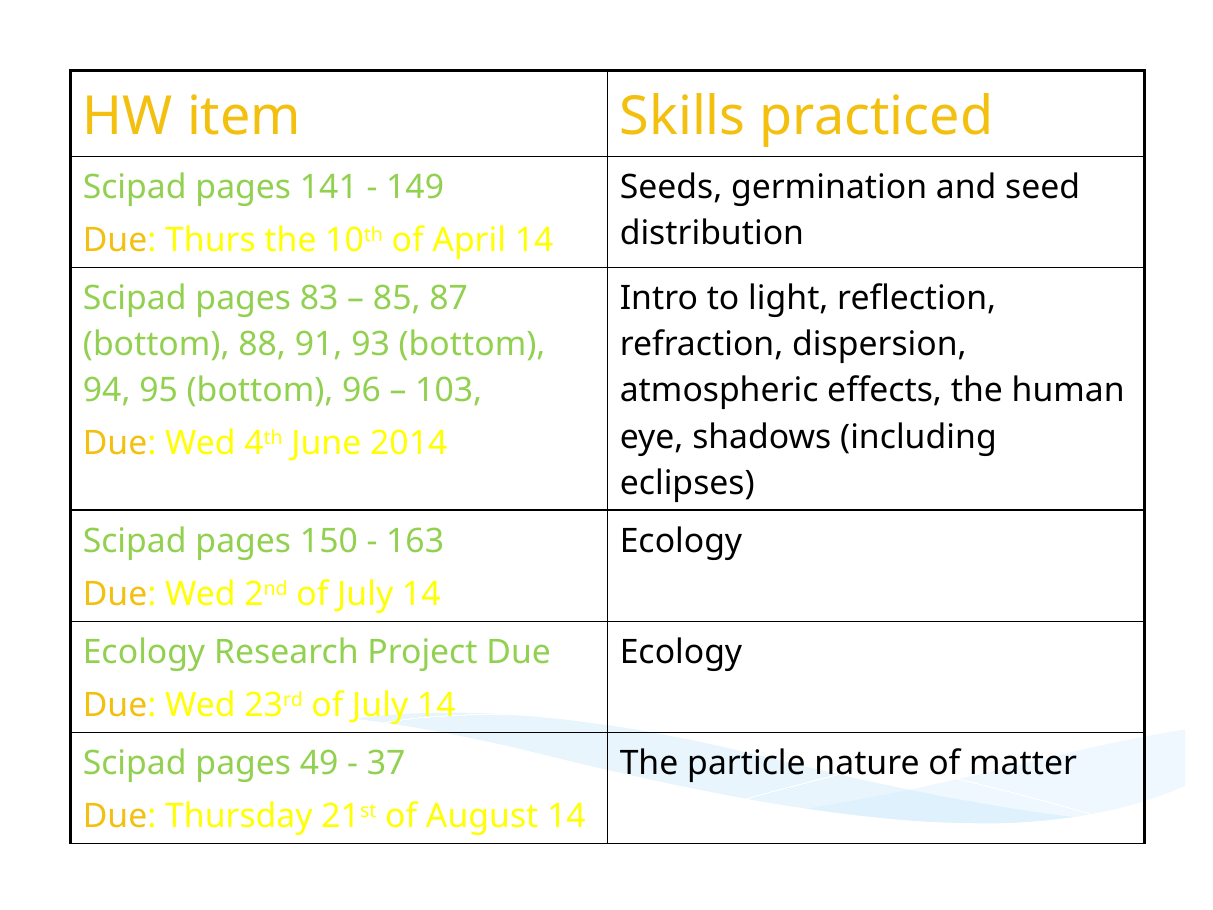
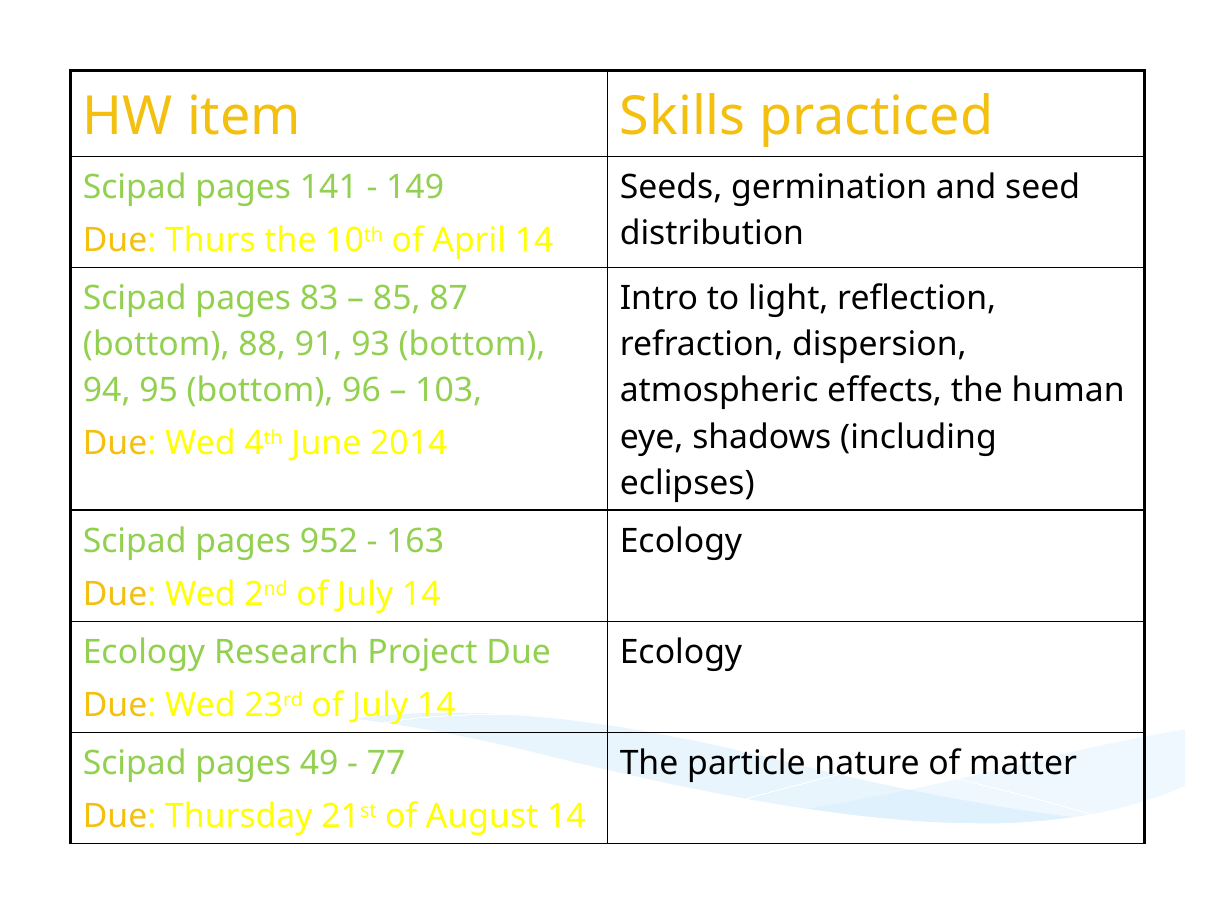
150: 150 -> 952
37: 37 -> 77
